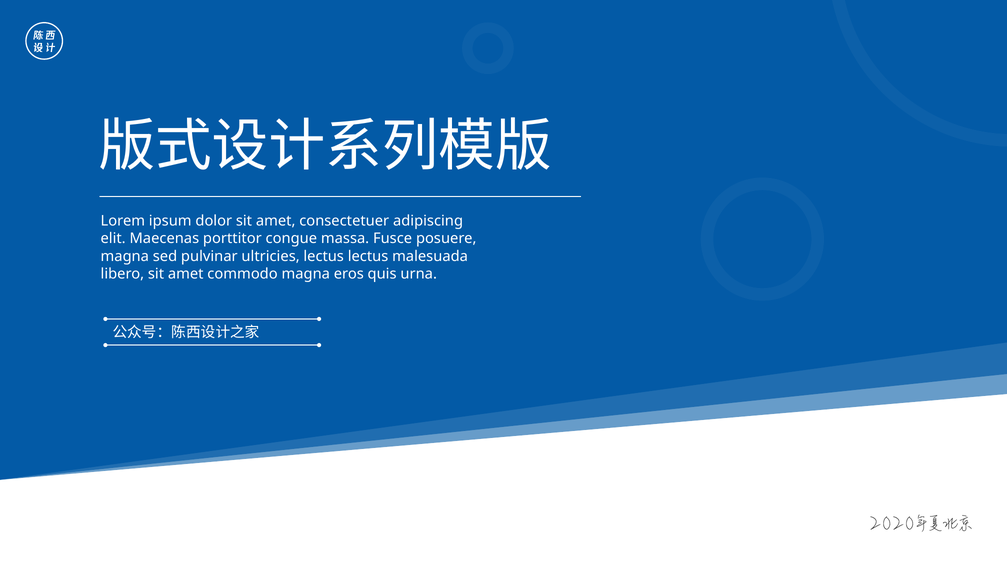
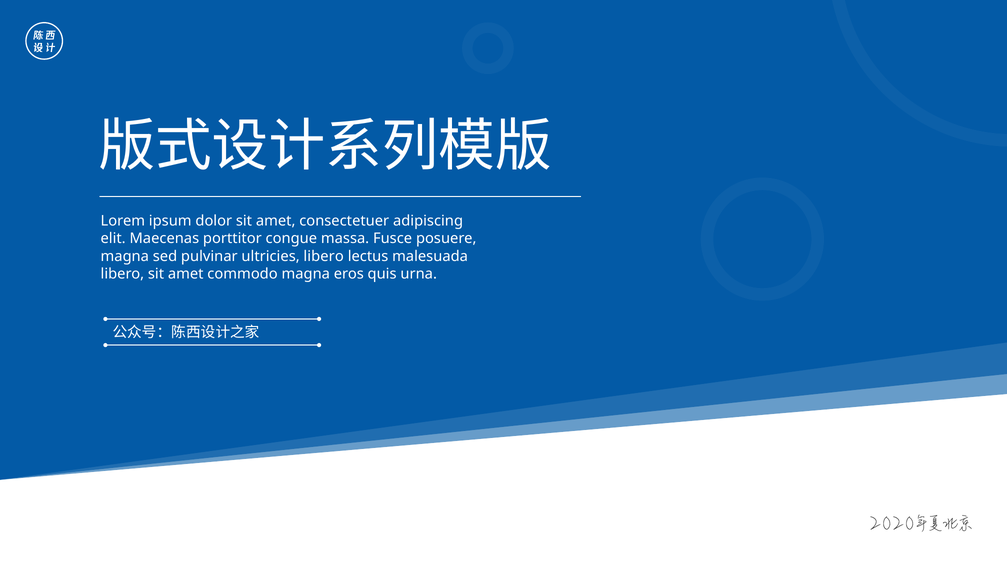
ultricies lectus: lectus -> libero
